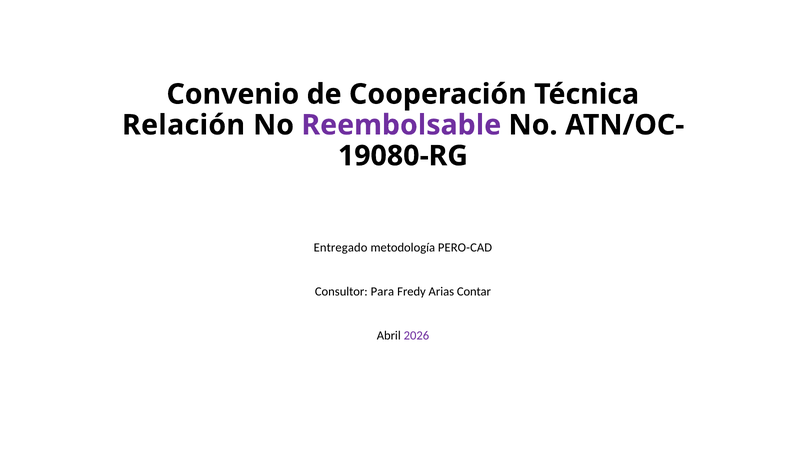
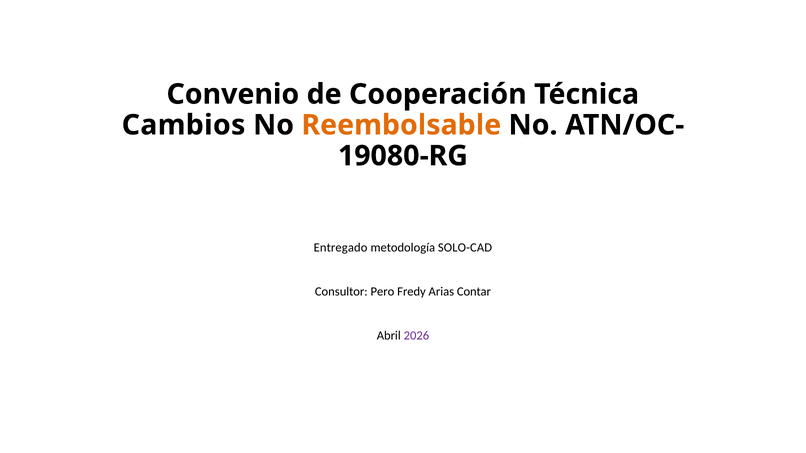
Relación: Relación -> Cambios
Reembolsable colour: purple -> orange
PERO-CAD: PERO-CAD -> SOLO-CAD
Para: Para -> Pero
